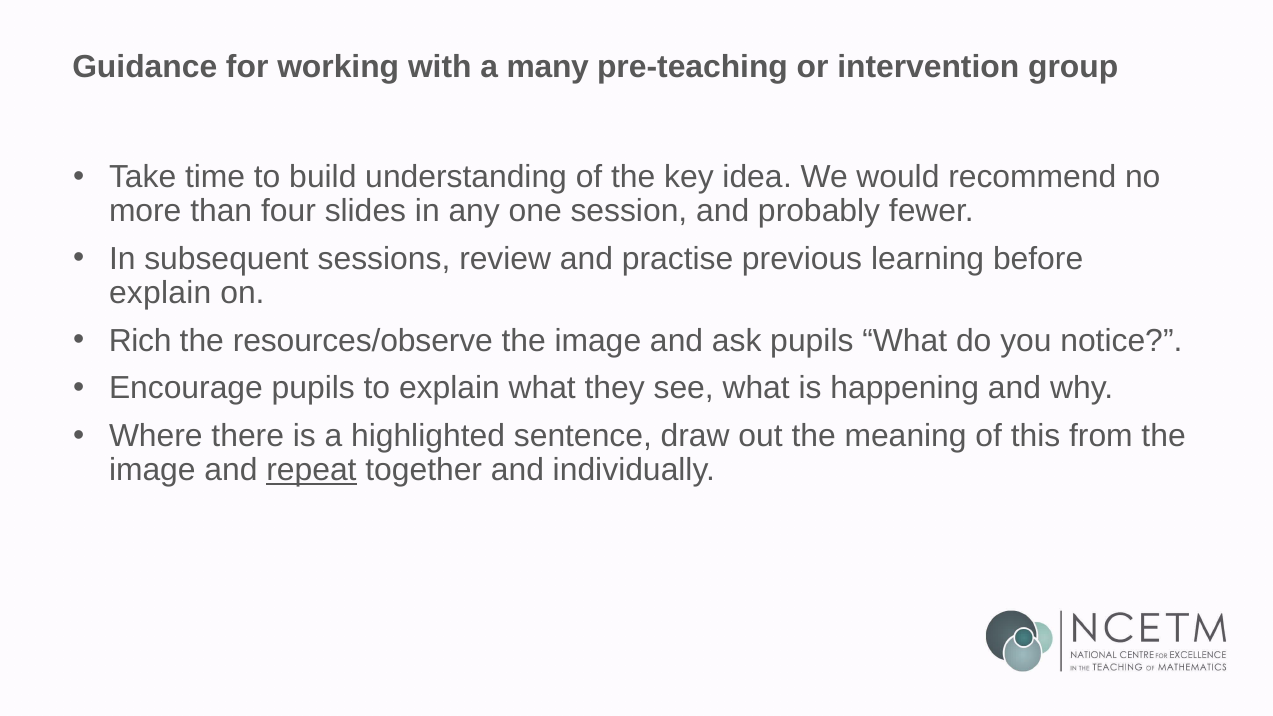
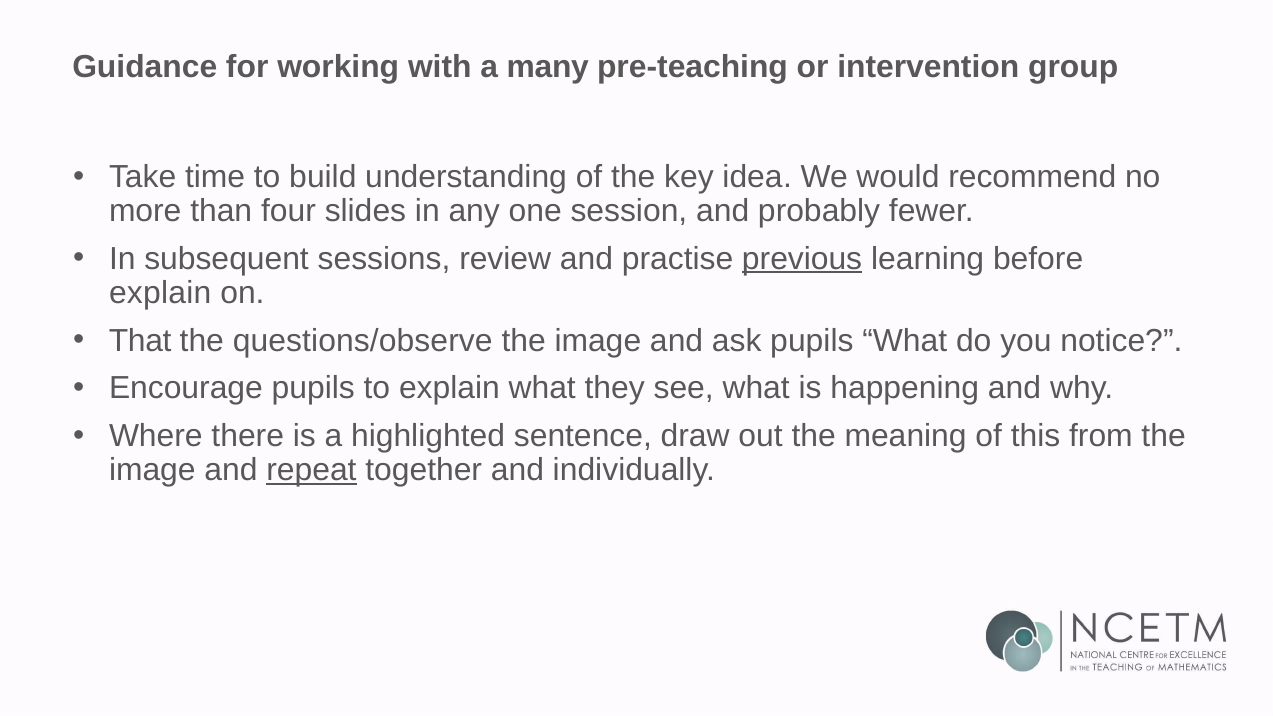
previous underline: none -> present
Rich: Rich -> That
resources/observe: resources/observe -> questions/observe
